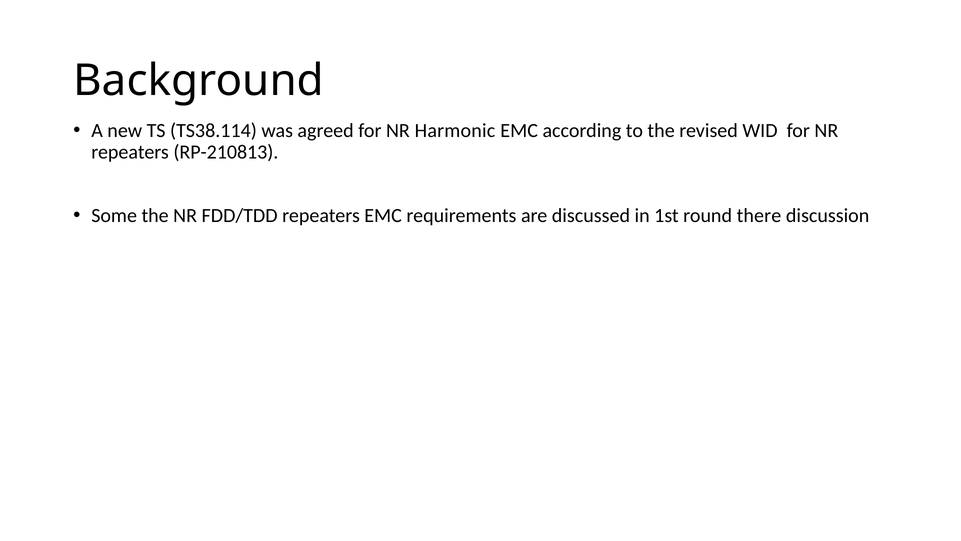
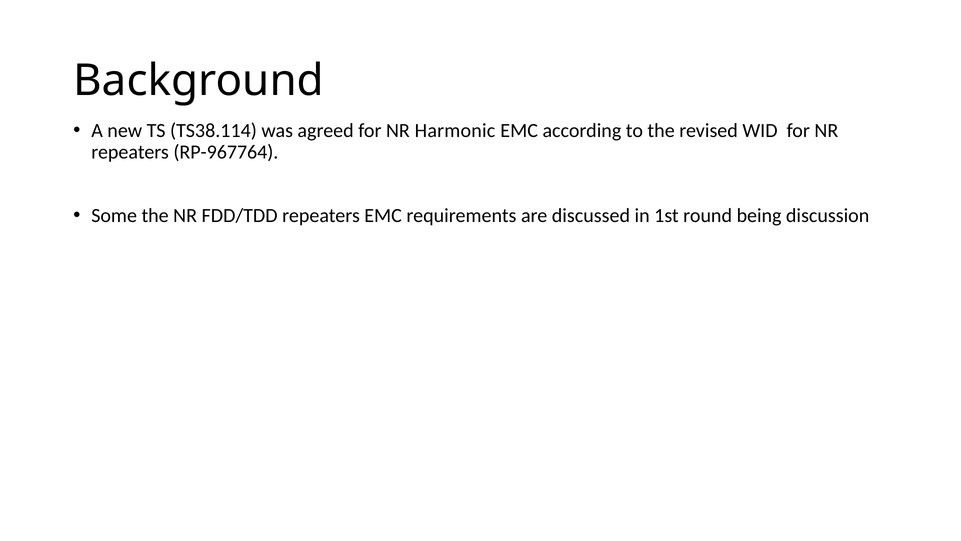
RP-210813: RP-210813 -> RP-967764
there: there -> being
